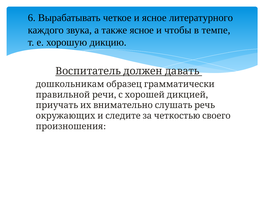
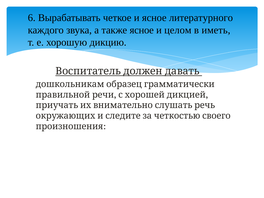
чтобы: чтобы -> целом
темпе: темпе -> иметь
